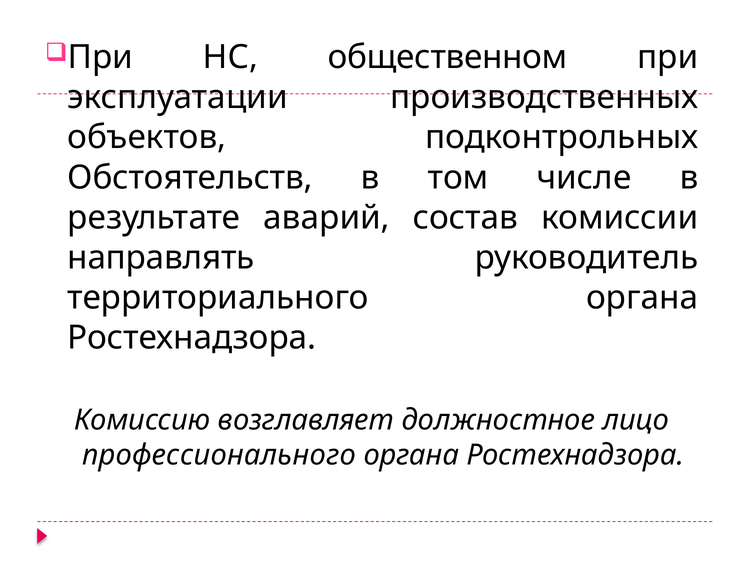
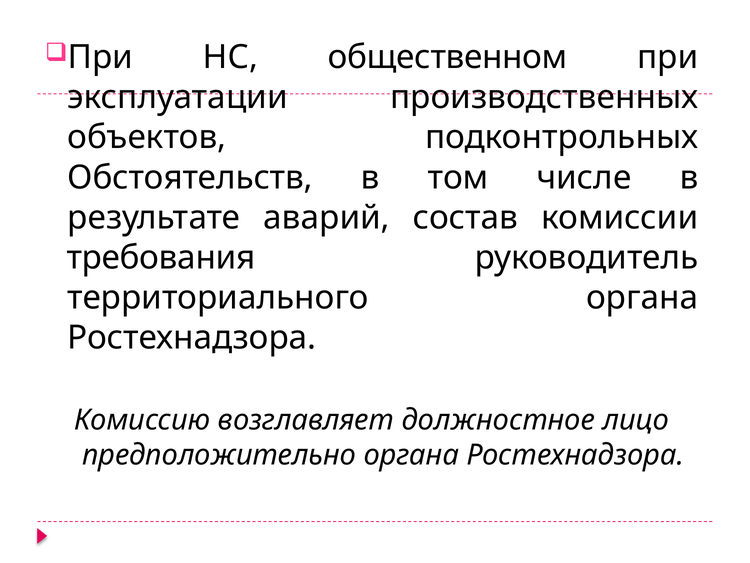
направлять: направлять -> требования
профессионального: профессионального -> предположительно
